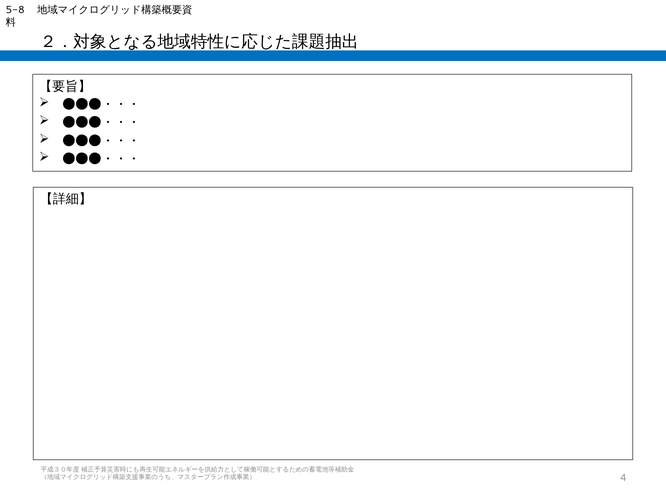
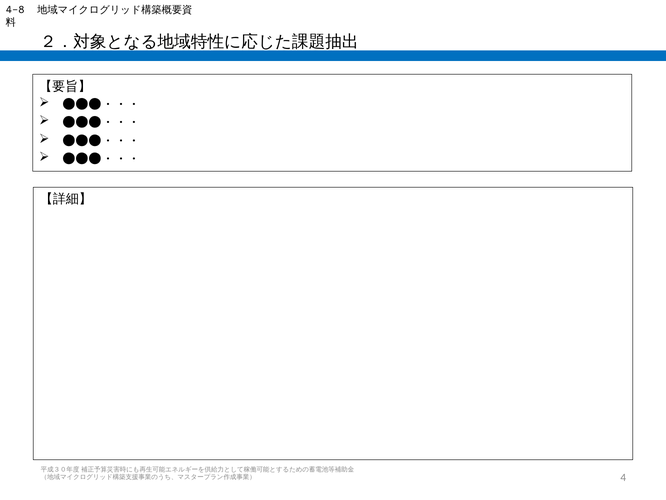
5-8: 5-8 -> 4-8
